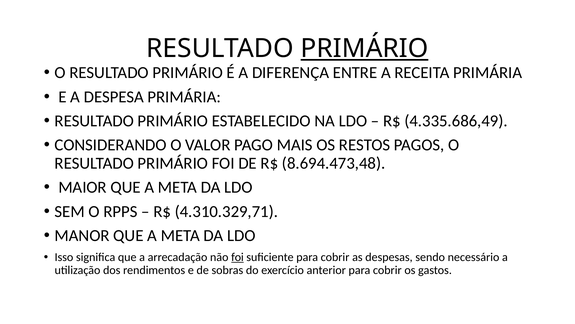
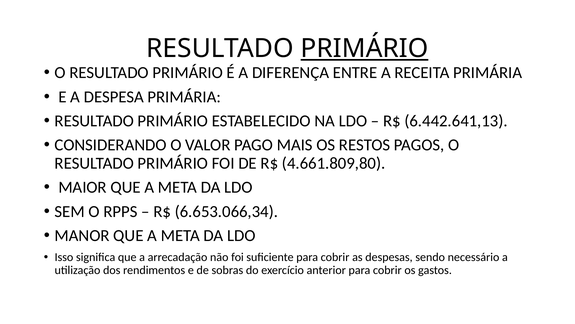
4.335.686,49: 4.335.686,49 -> 6.442.641,13
8.694.473,48: 8.694.473,48 -> 4.661.809,80
4.310.329,71: 4.310.329,71 -> 6.653.066,34
foi at (237, 257) underline: present -> none
